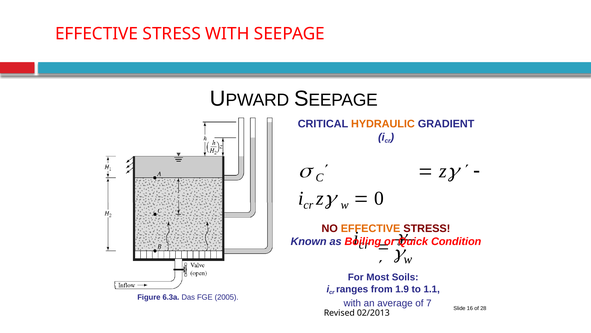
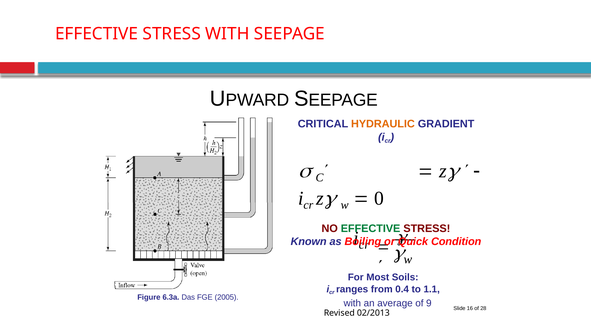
EFFECTIVE at (371, 228) colour: orange -> green
1.9: 1.9 -> 0.4
7: 7 -> 9
